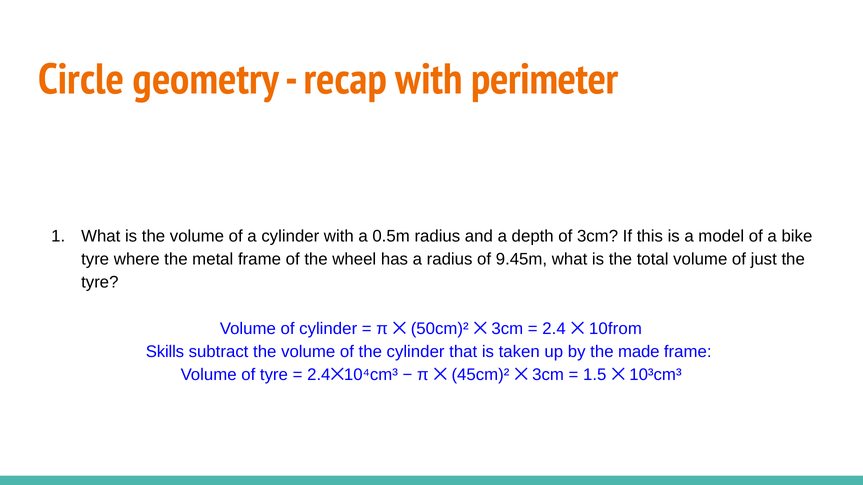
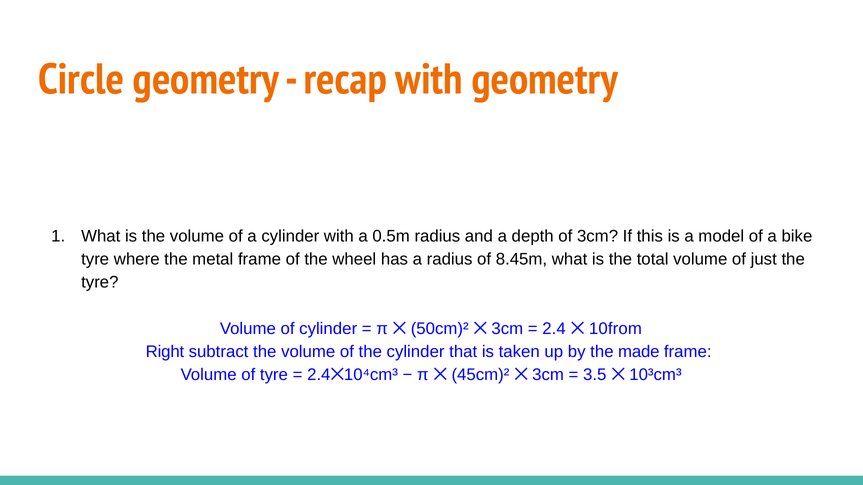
with perimeter: perimeter -> geometry
9.45m: 9.45m -> 8.45m
Skills: Skills -> Right
1.5: 1.5 -> 3.5
